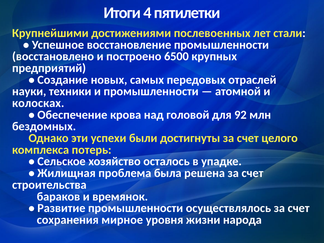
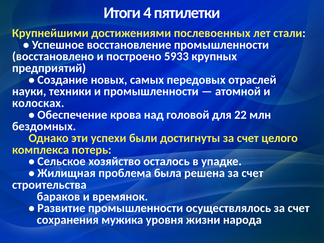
6500: 6500 -> 5933
92: 92 -> 22
мирное: мирное -> мужика
